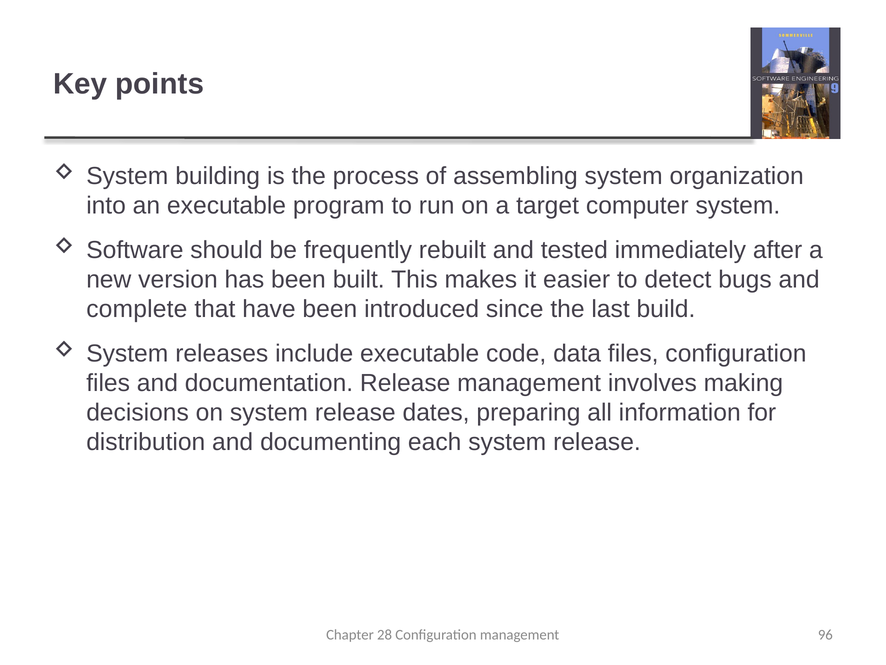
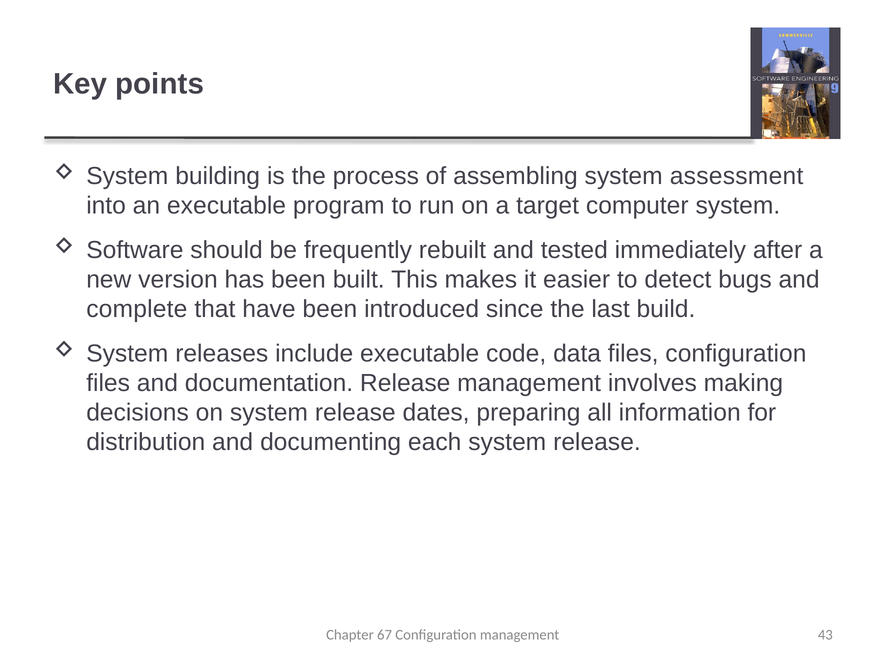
organization: organization -> assessment
28: 28 -> 67
96: 96 -> 43
